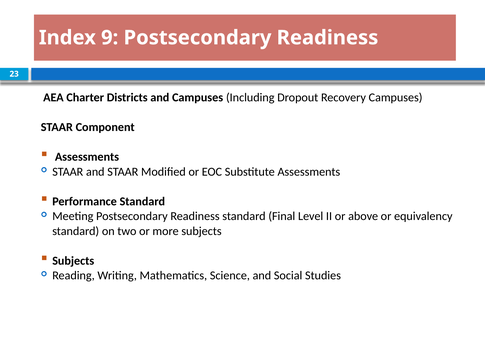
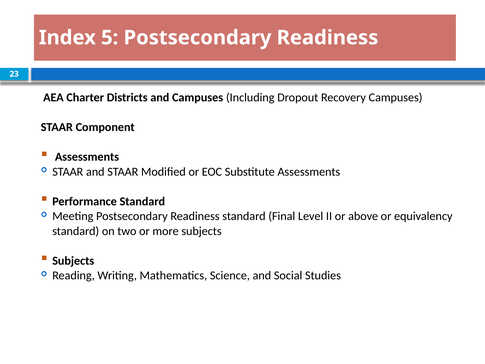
9: 9 -> 5
